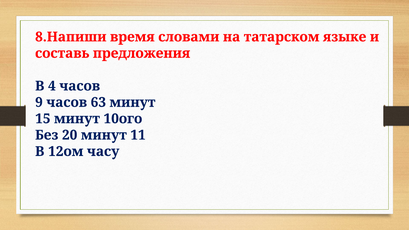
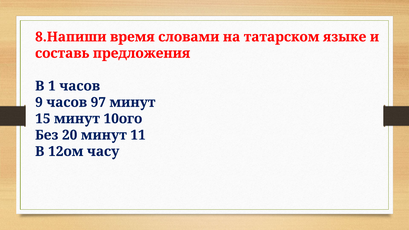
4: 4 -> 1
63: 63 -> 97
